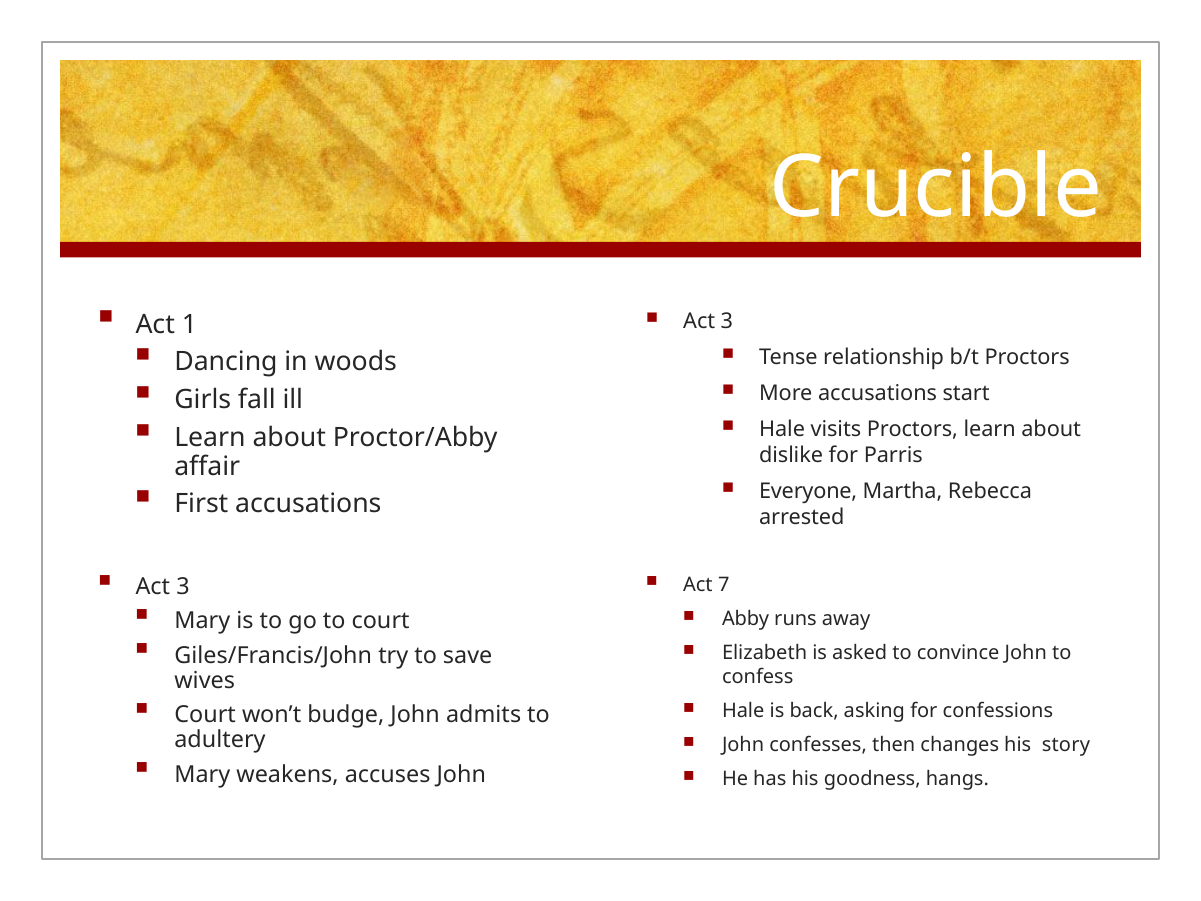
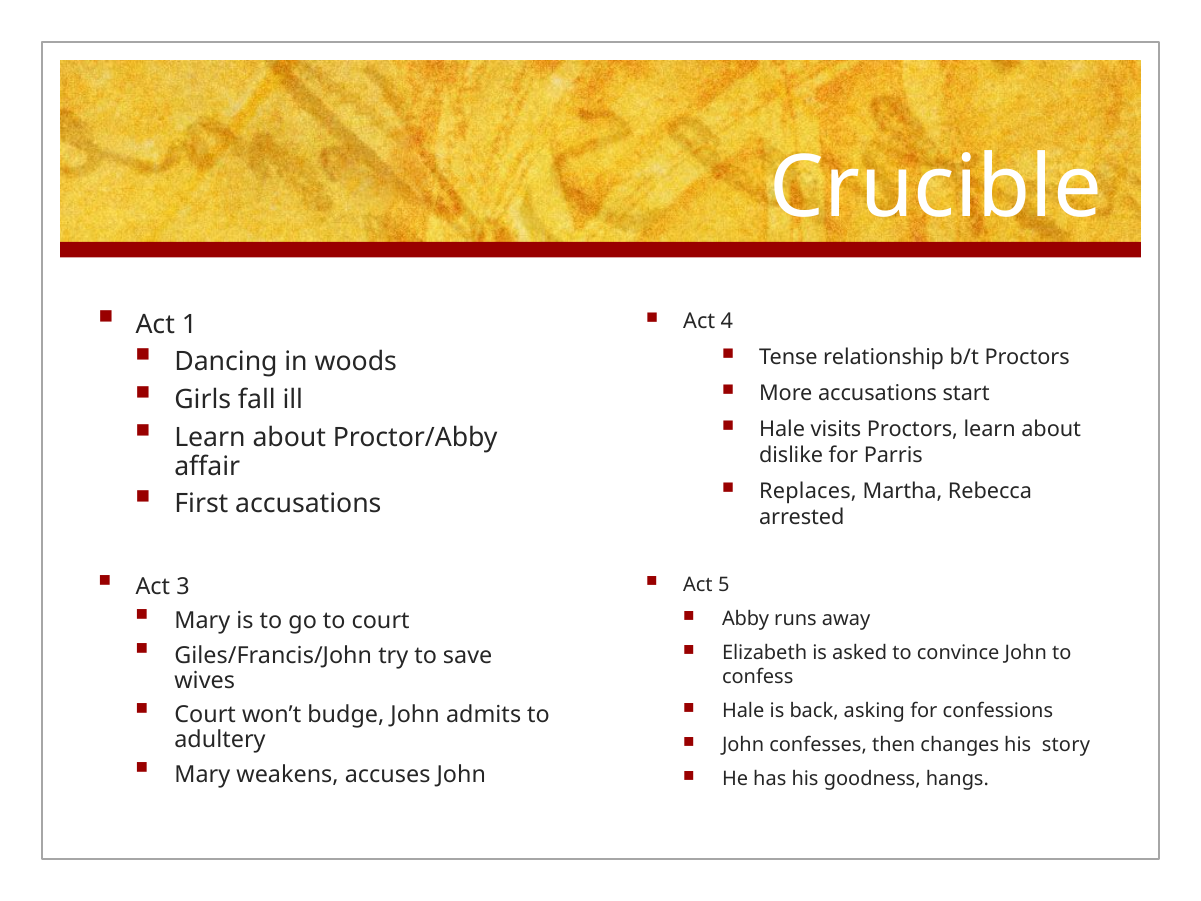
3 at (727, 321): 3 -> 4
Everyone: Everyone -> Replaces
7: 7 -> 5
